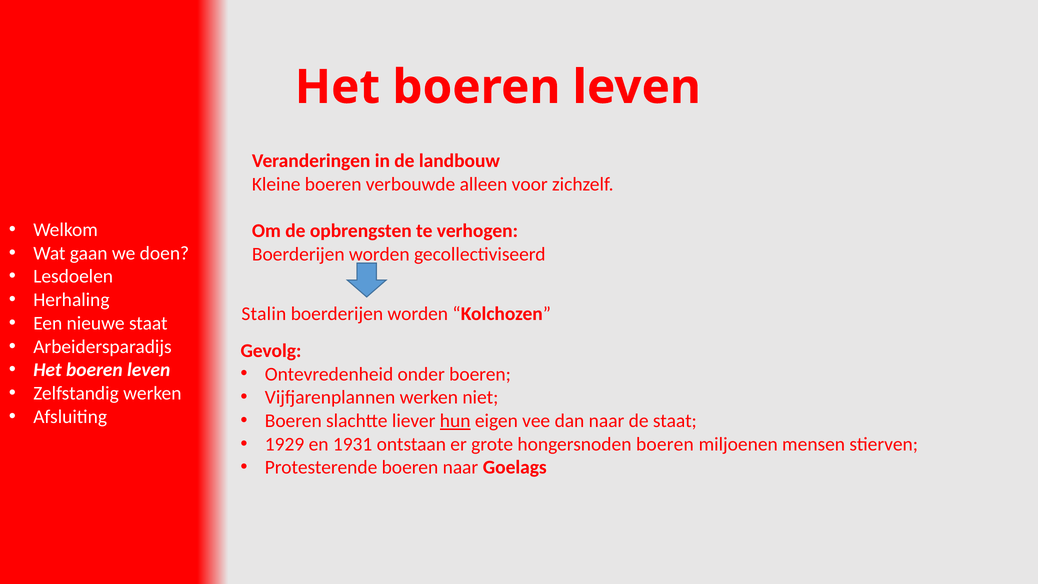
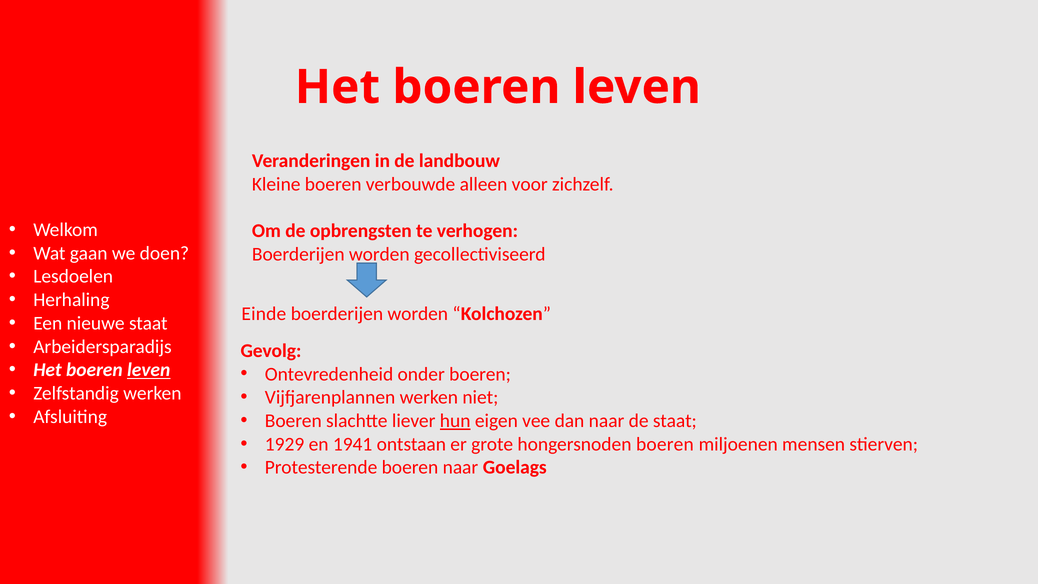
Stalin: Stalin -> Einde
leven at (149, 370) underline: none -> present
1931: 1931 -> 1941
